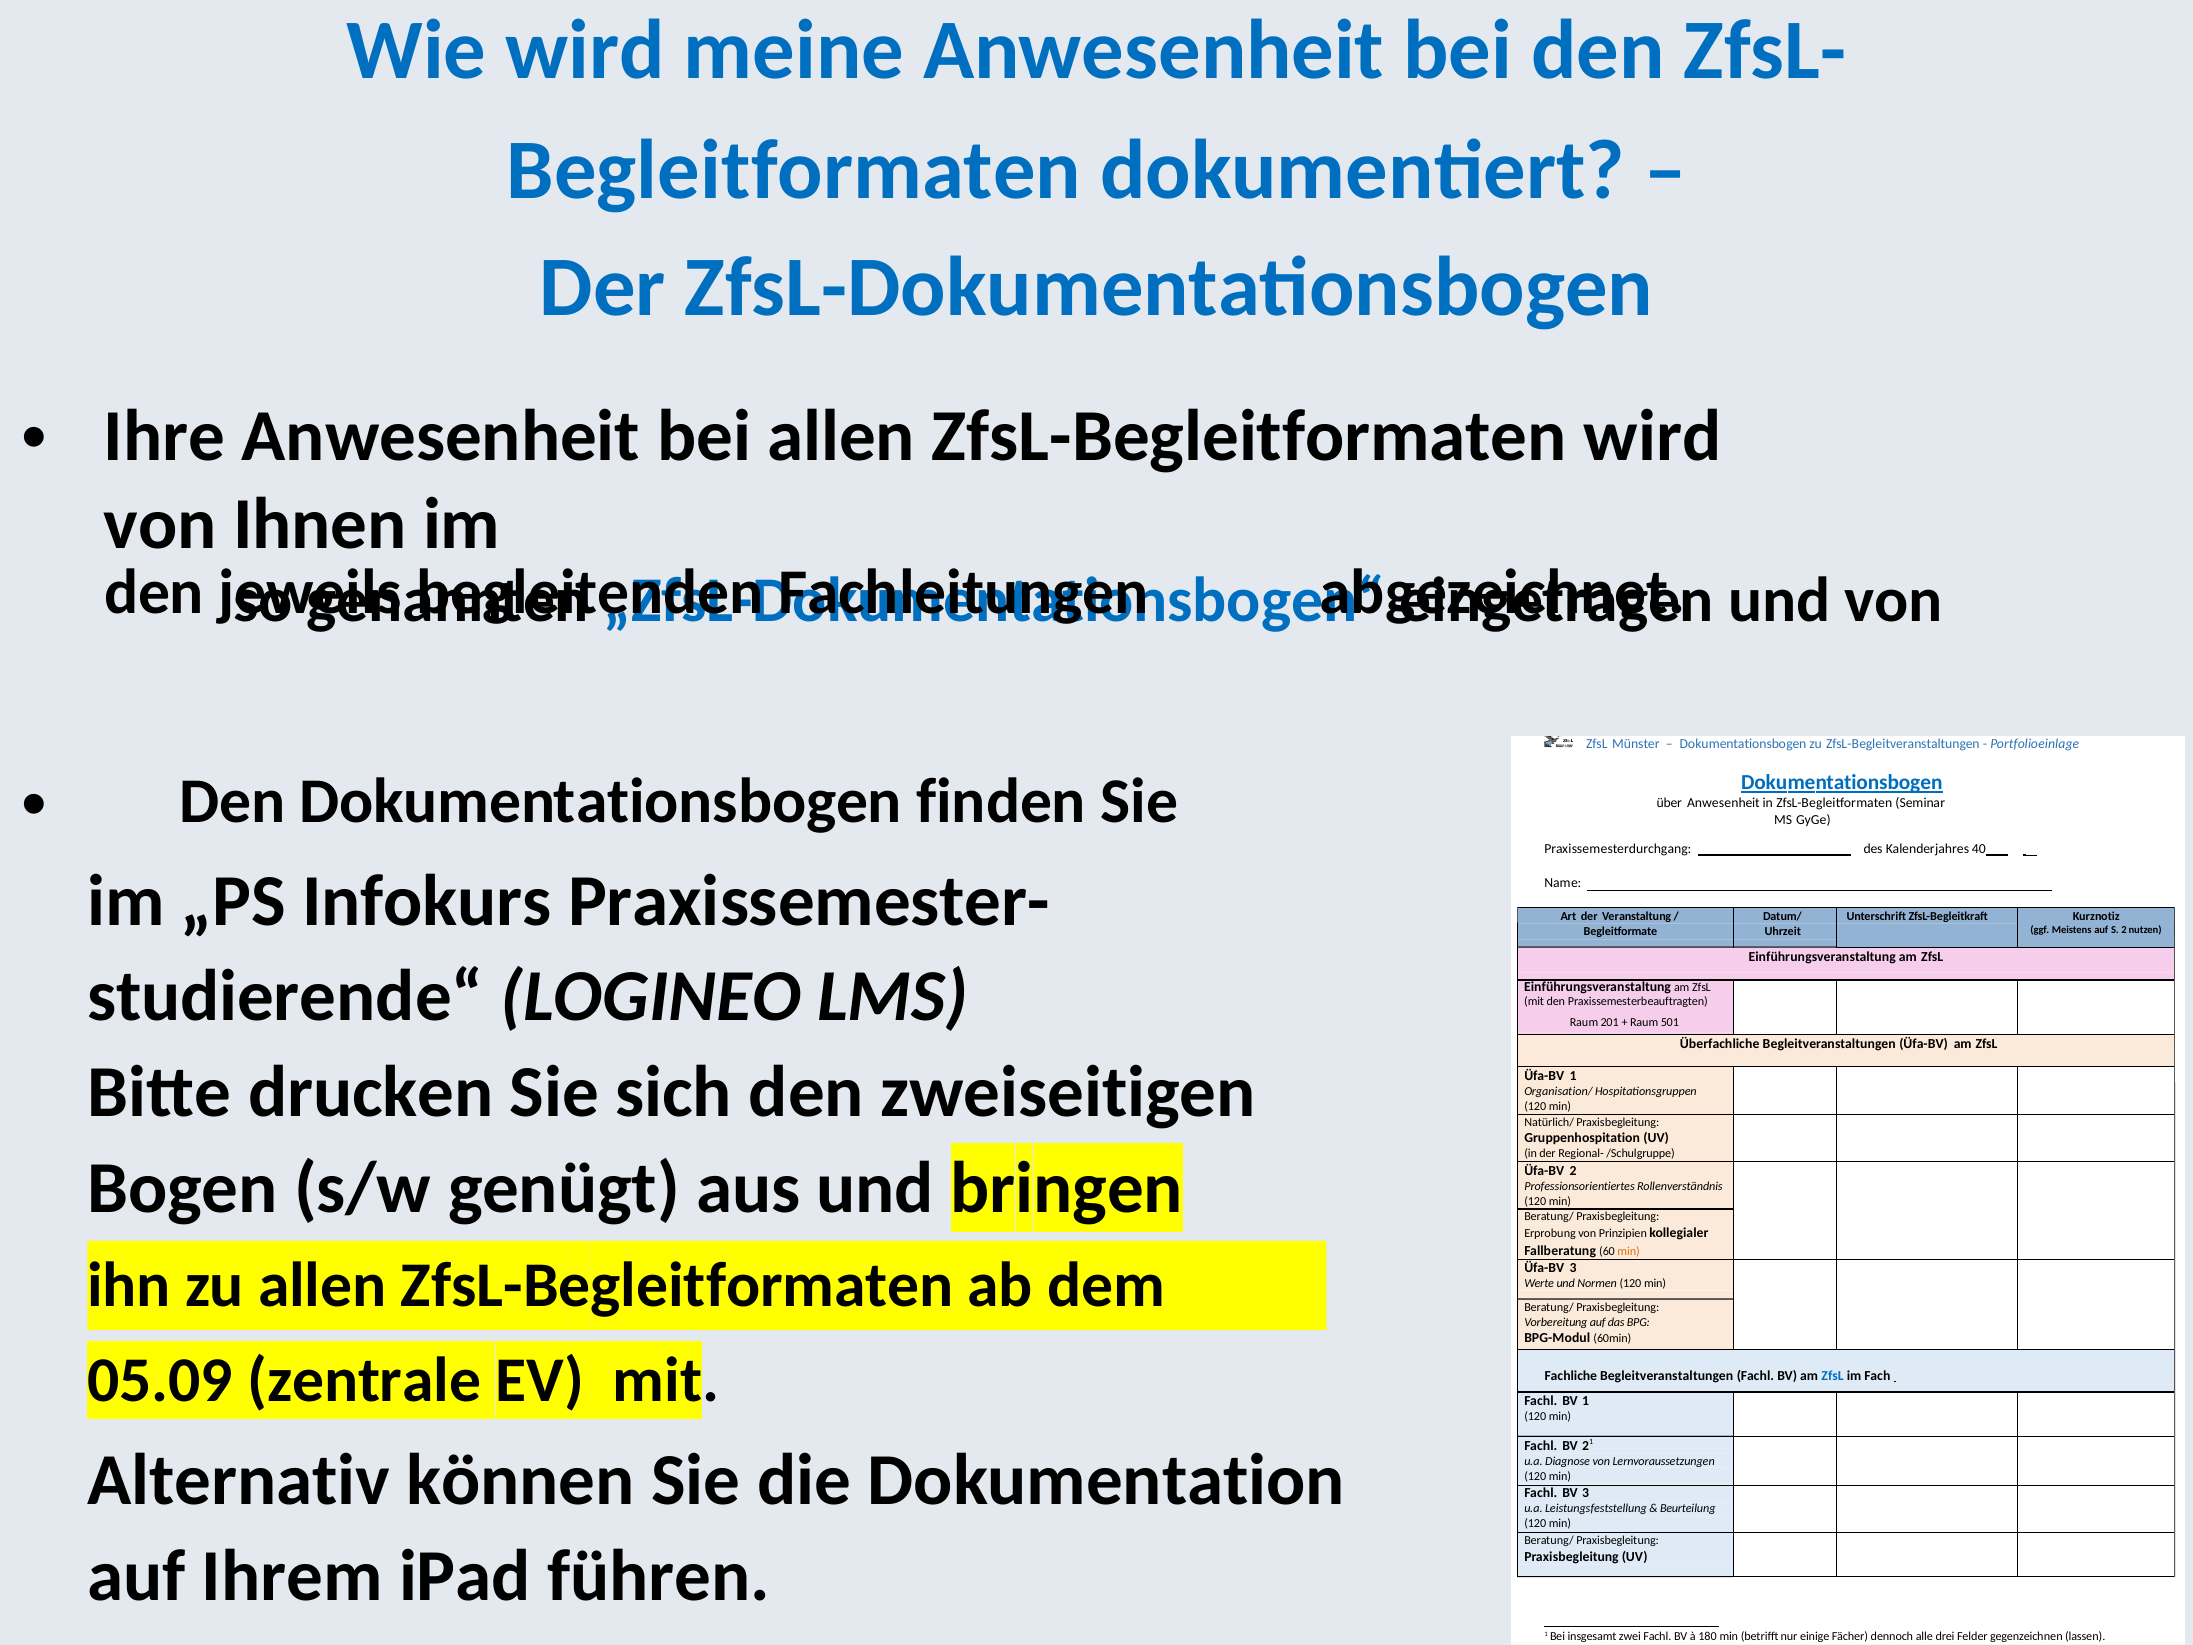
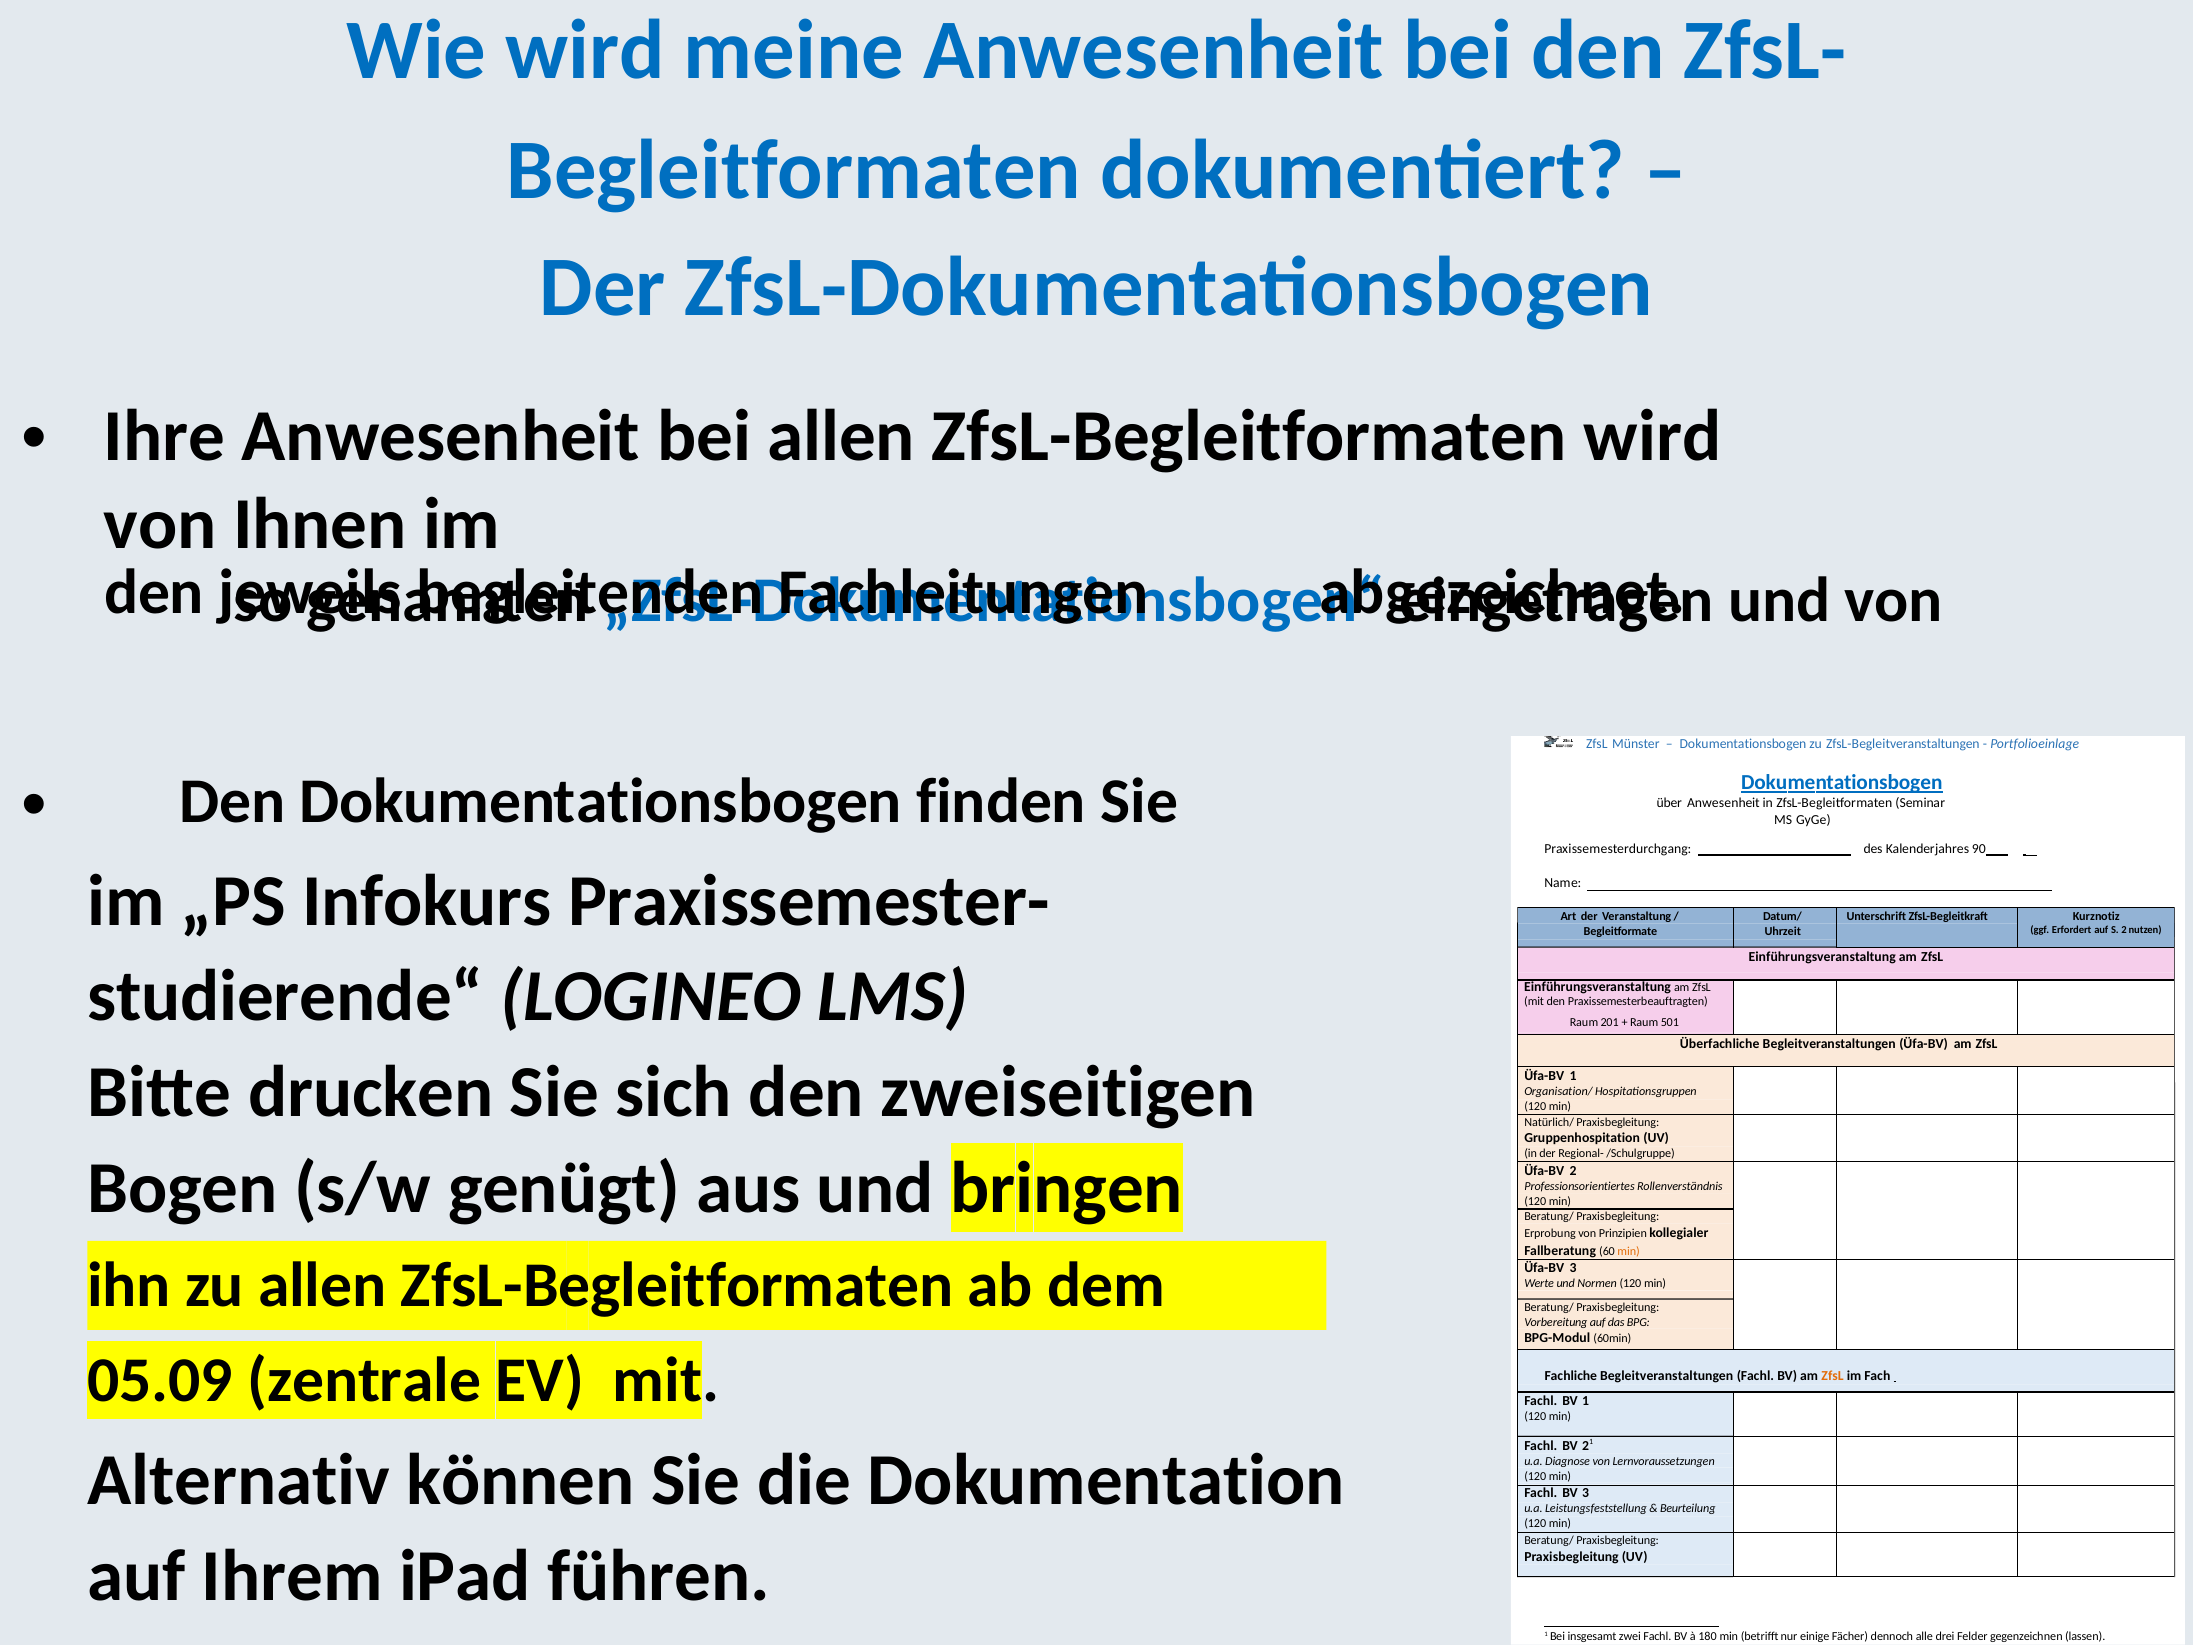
40: 40 -> 90
Meistens: Meistens -> Erfordert
ZfsL at (1833, 1375) colour: blue -> orange
